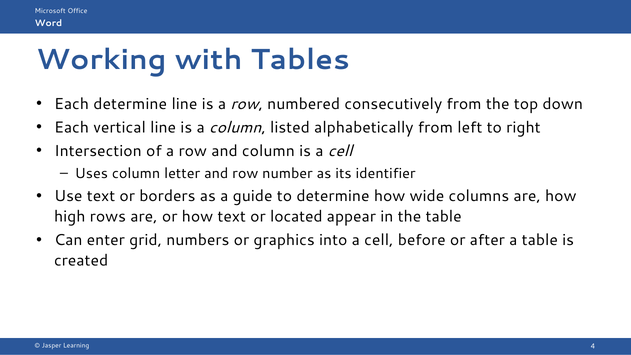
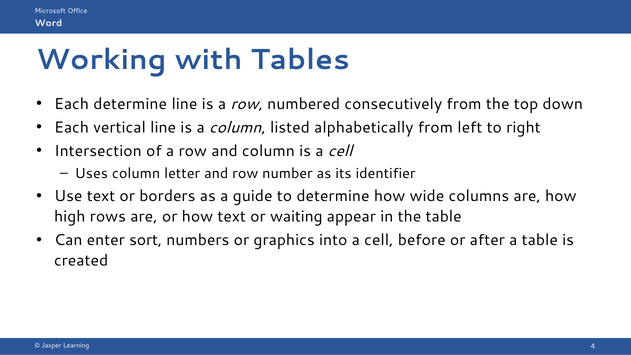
located: located -> waiting
grid: grid -> sort
